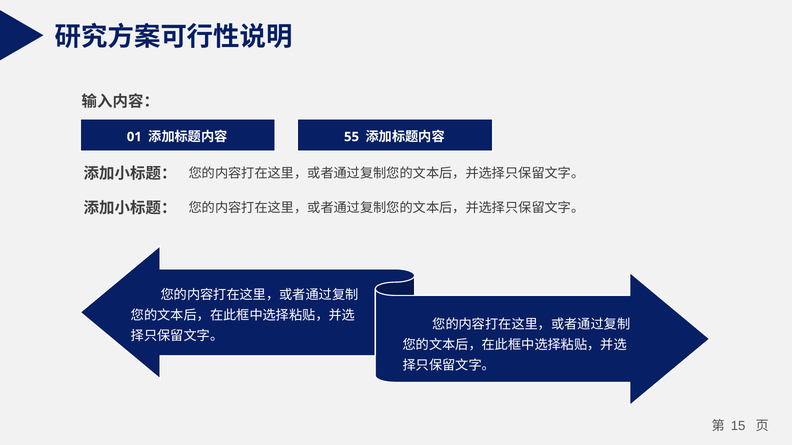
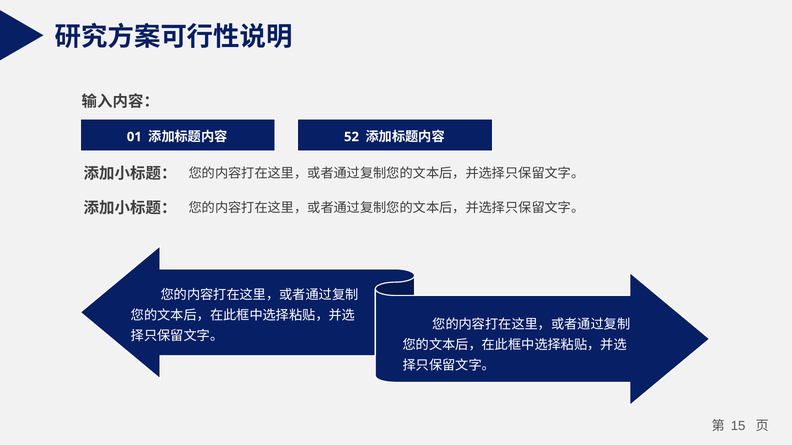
55: 55 -> 52
